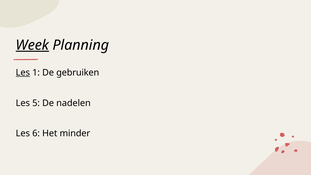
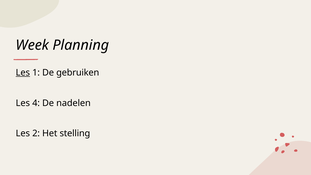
Week underline: present -> none
5: 5 -> 4
6: 6 -> 2
minder: minder -> stelling
